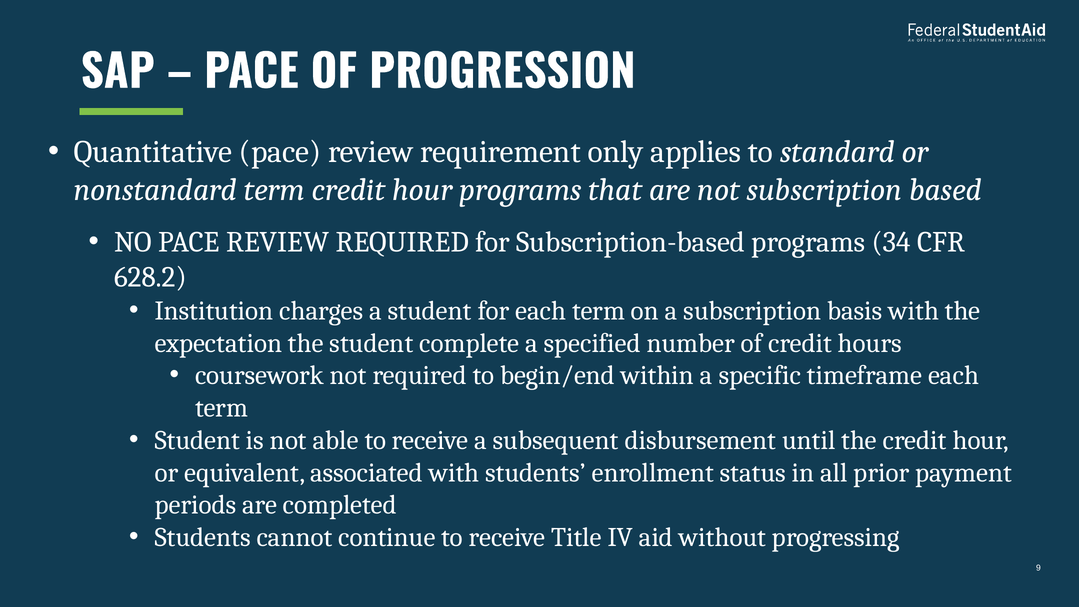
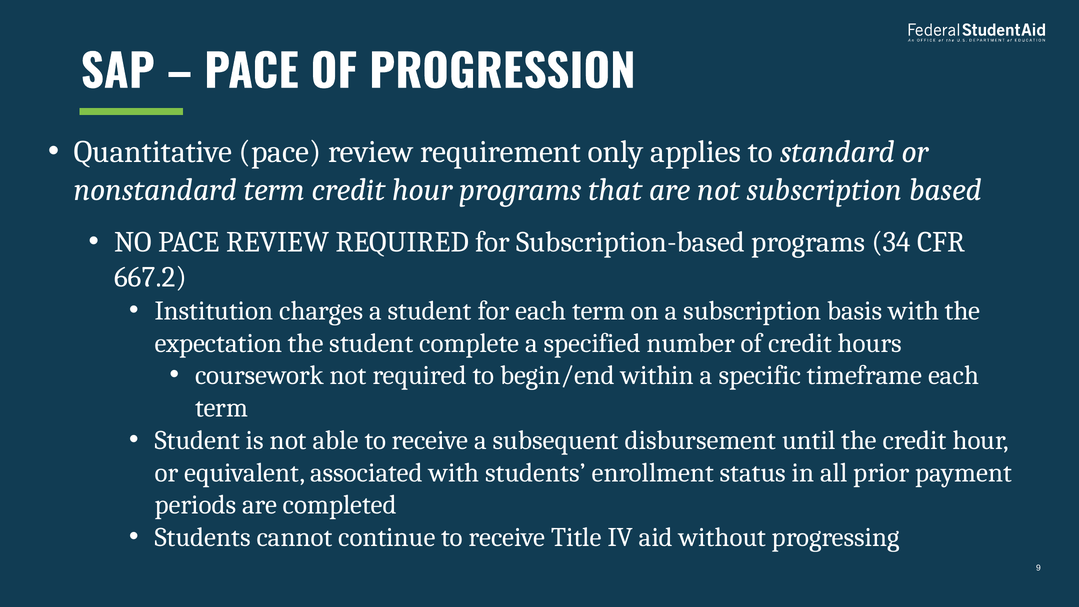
628.2: 628.2 -> 667.2
